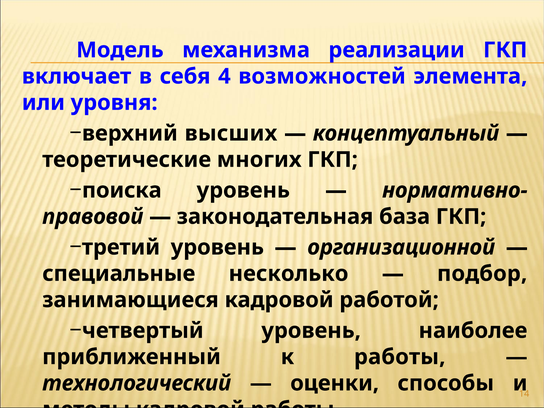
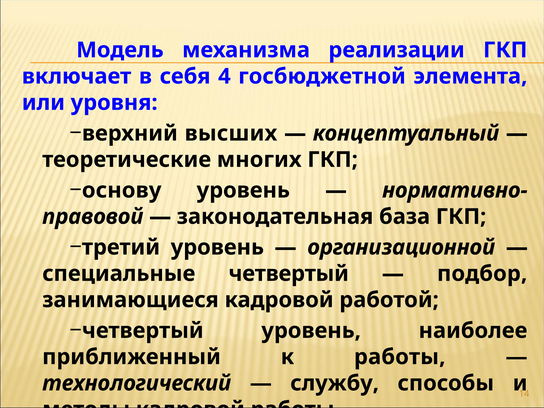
возможностей: возможностей -> госбюджетной
поиска: поиска -> основу
специальные несколько: несколько -> четвертый
оценки: оценки -> службу
